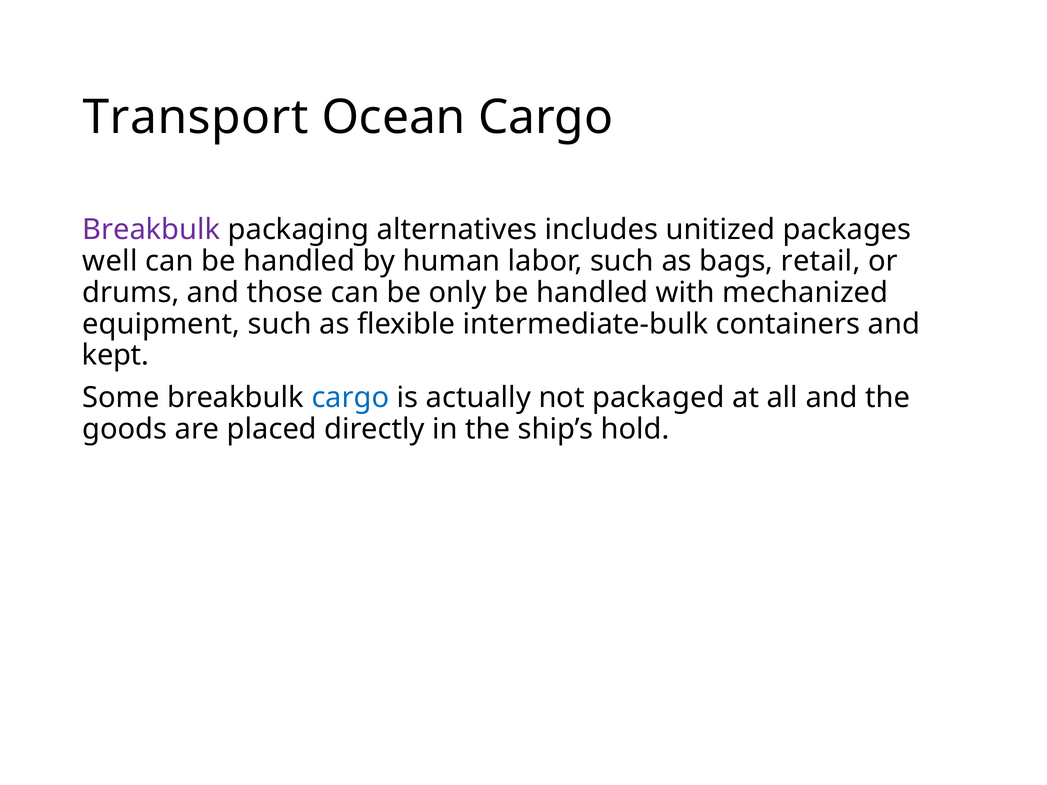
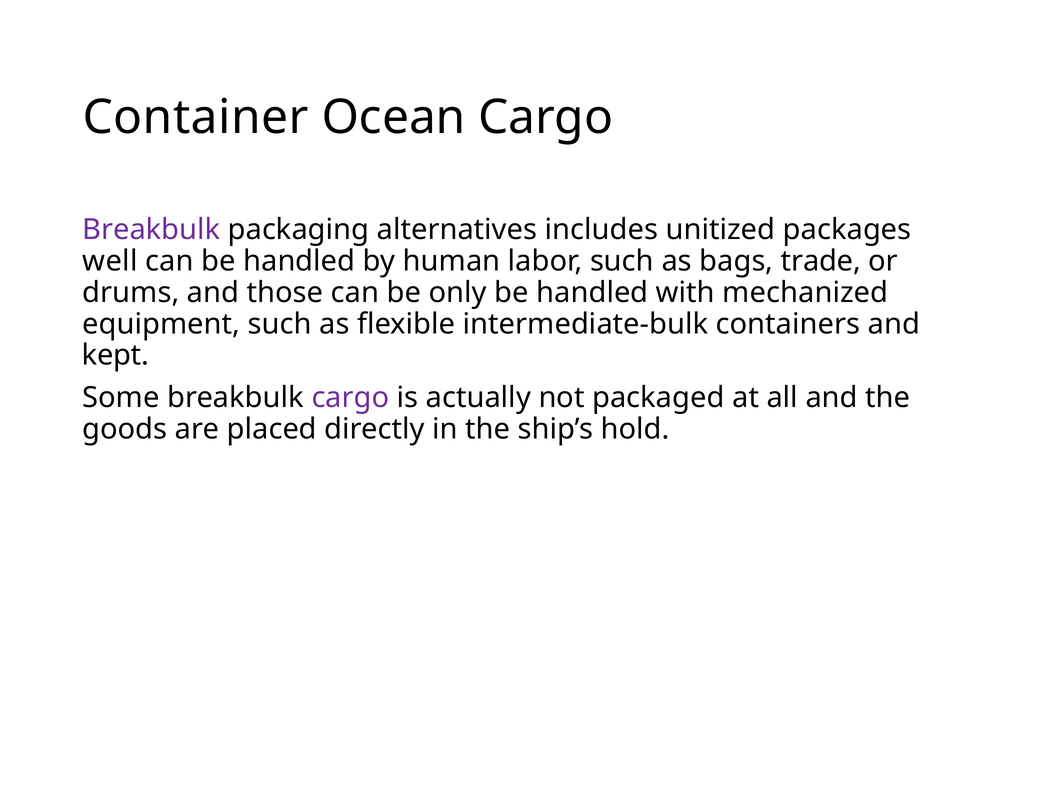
Transport: Transport -> Container
retail: retail -> trade
cargo at (350, 398) colour: blue -> purple
